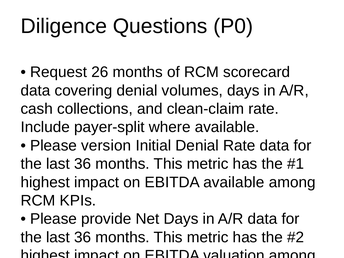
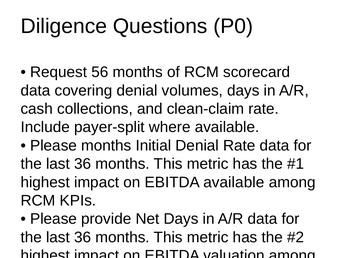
26: 26 -> 56
Please version: version -> months
